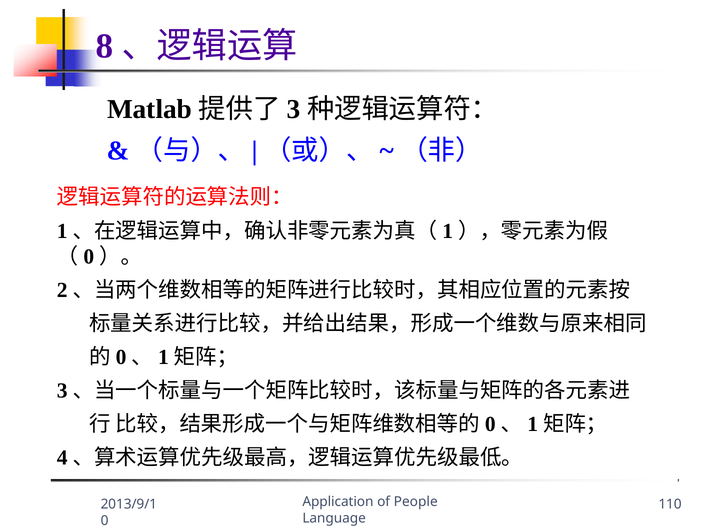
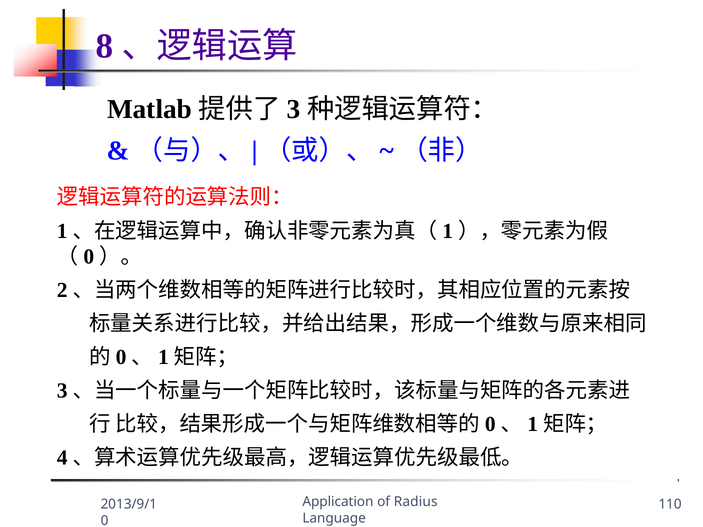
People: People -> Radius
